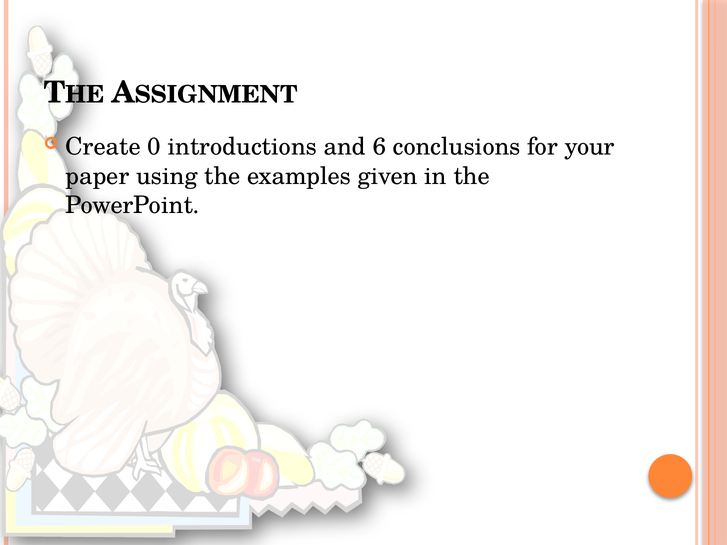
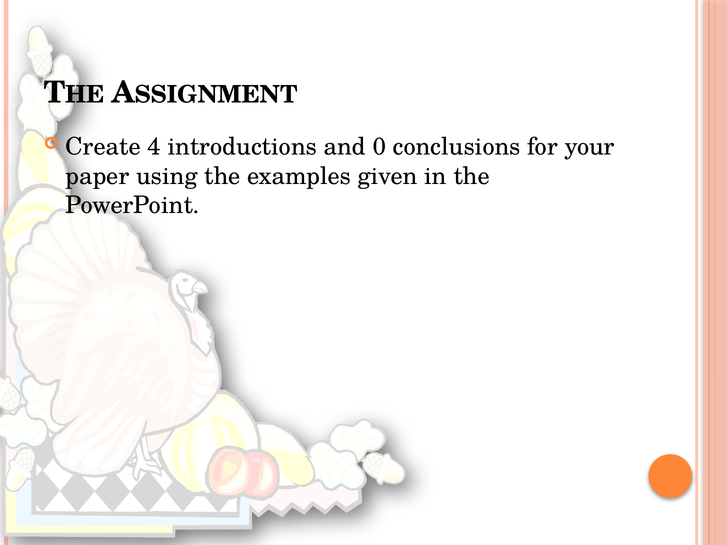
0: 0 -> 4
6: 6 -> 0
